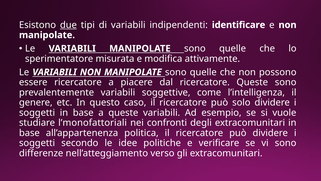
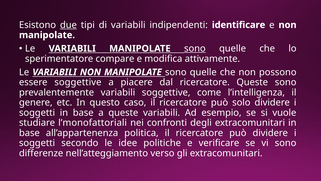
sono at (195, 48) underline: none -> present
misurata: misurata -> compare
essere ricercatore: ricercatore -> soggettive
